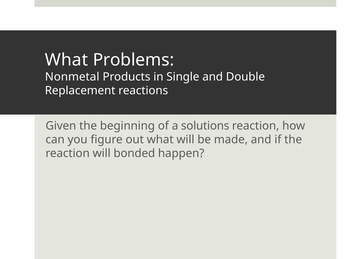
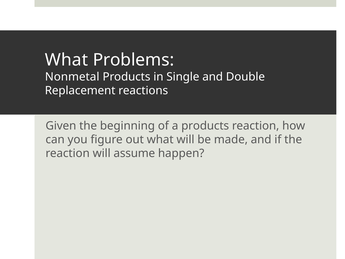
a solutions: solutions -> products
bonded: bonded -> assume
